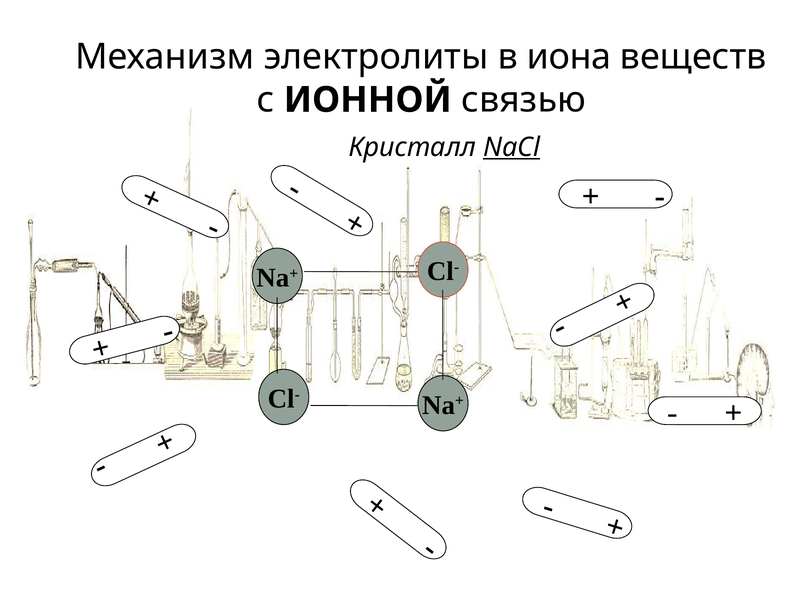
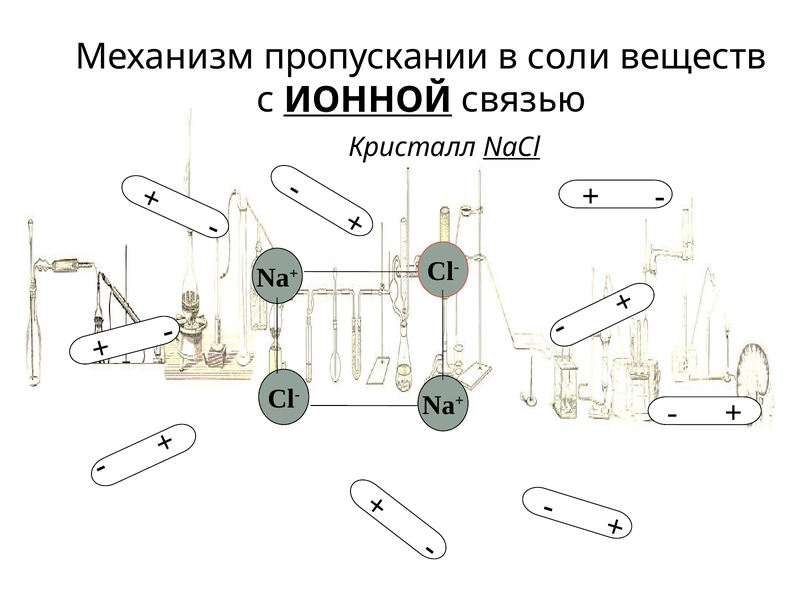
электролиты: электролиты -> пропускании
иона: иона -> соли
ИОННОЙ underline: none -> present
